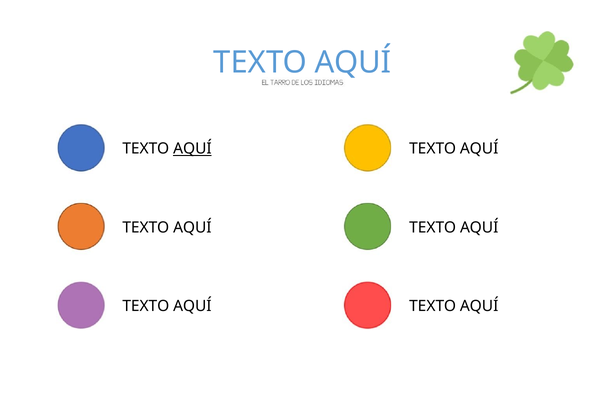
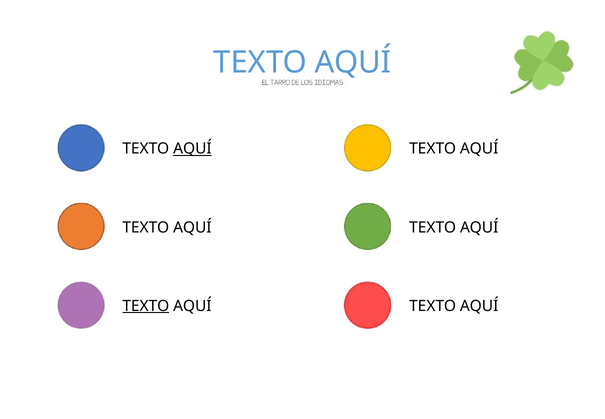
TEXTO at (146, 306) underline: none -> present
